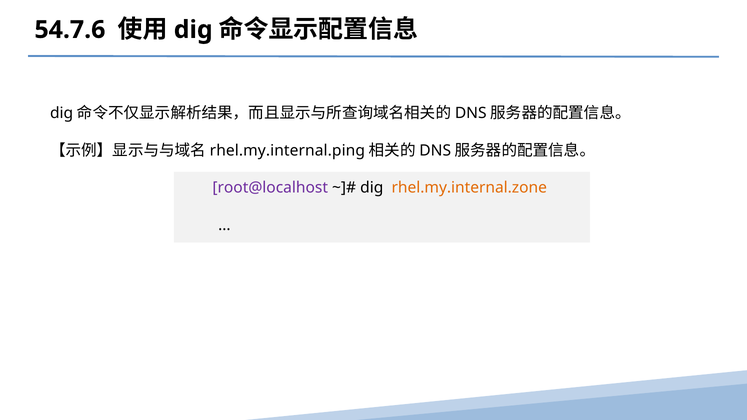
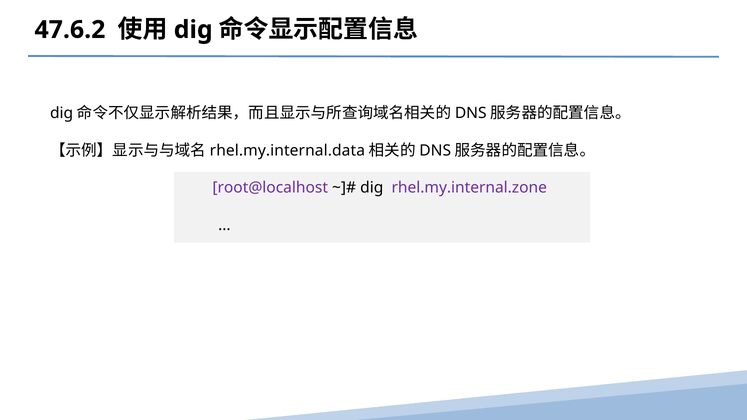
54.7.6: 54.7.6 -> 47.6.2
rhel.my.internal.ping: rhel.my.internal.ping -> rhel.my.internal.data
rhel.my.internal.zone colour: orange -> purple
